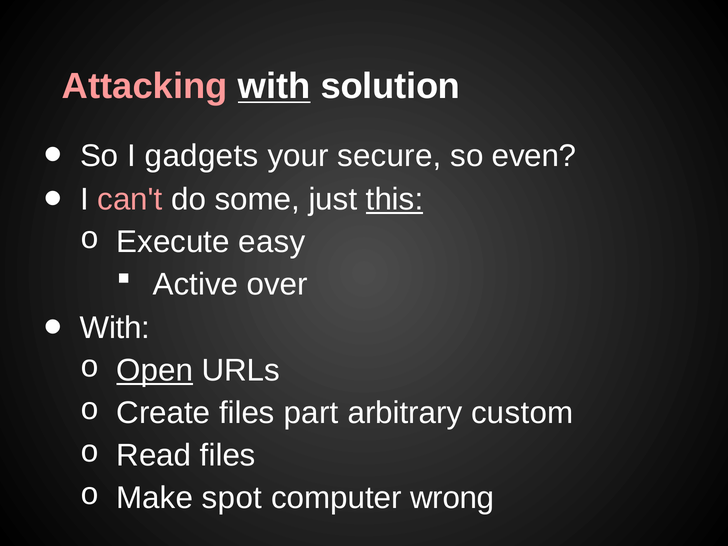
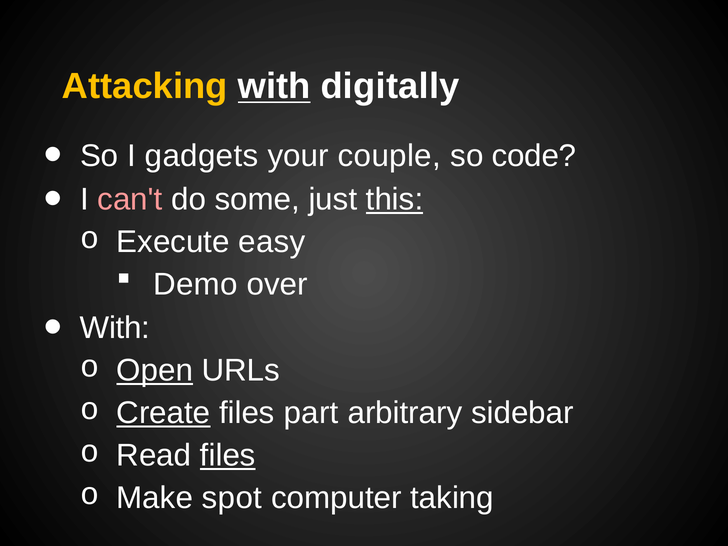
Attacking colour: pink -> yellow
solution: solution -> digitally
secure: secure -> couple
even: even -> code
Active: Active -> Demo
Create underline: none -> present
custom: custom -> sidebar
files at (228, 455) underline: none -> present
wrong: wrong -> taking
